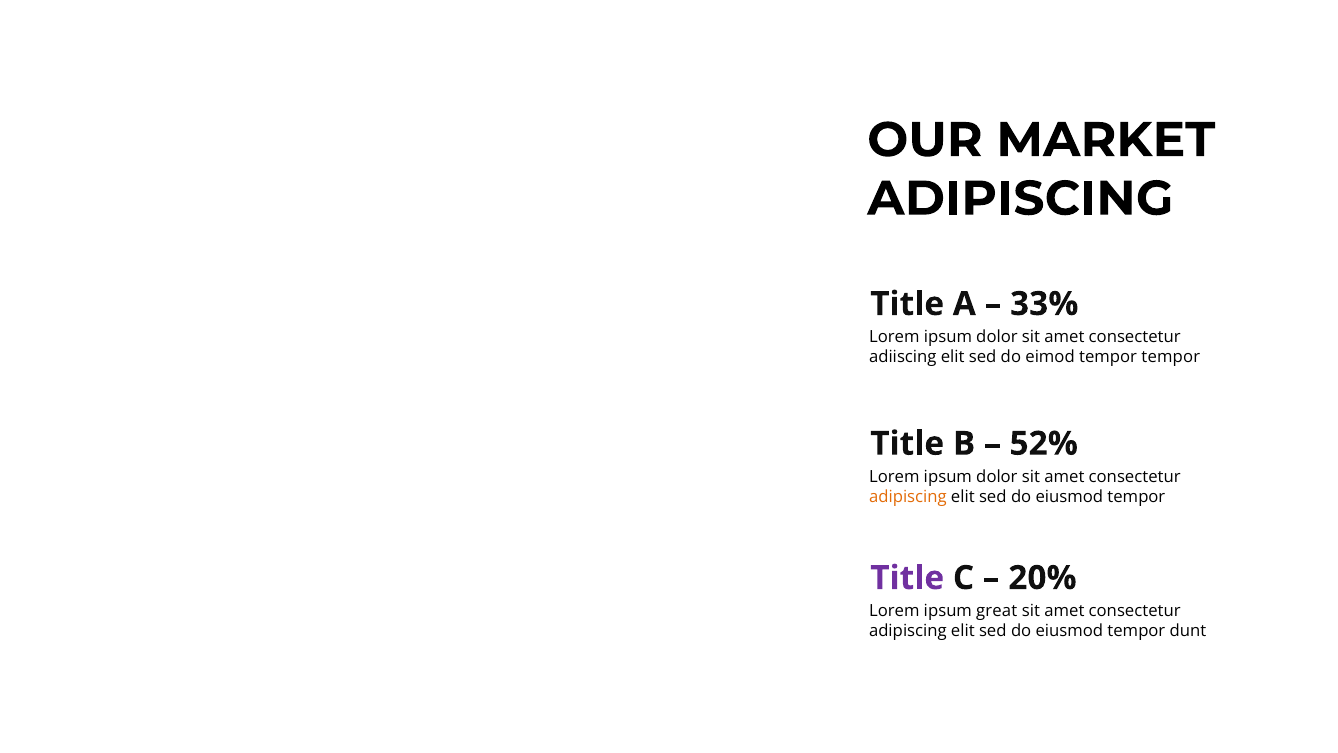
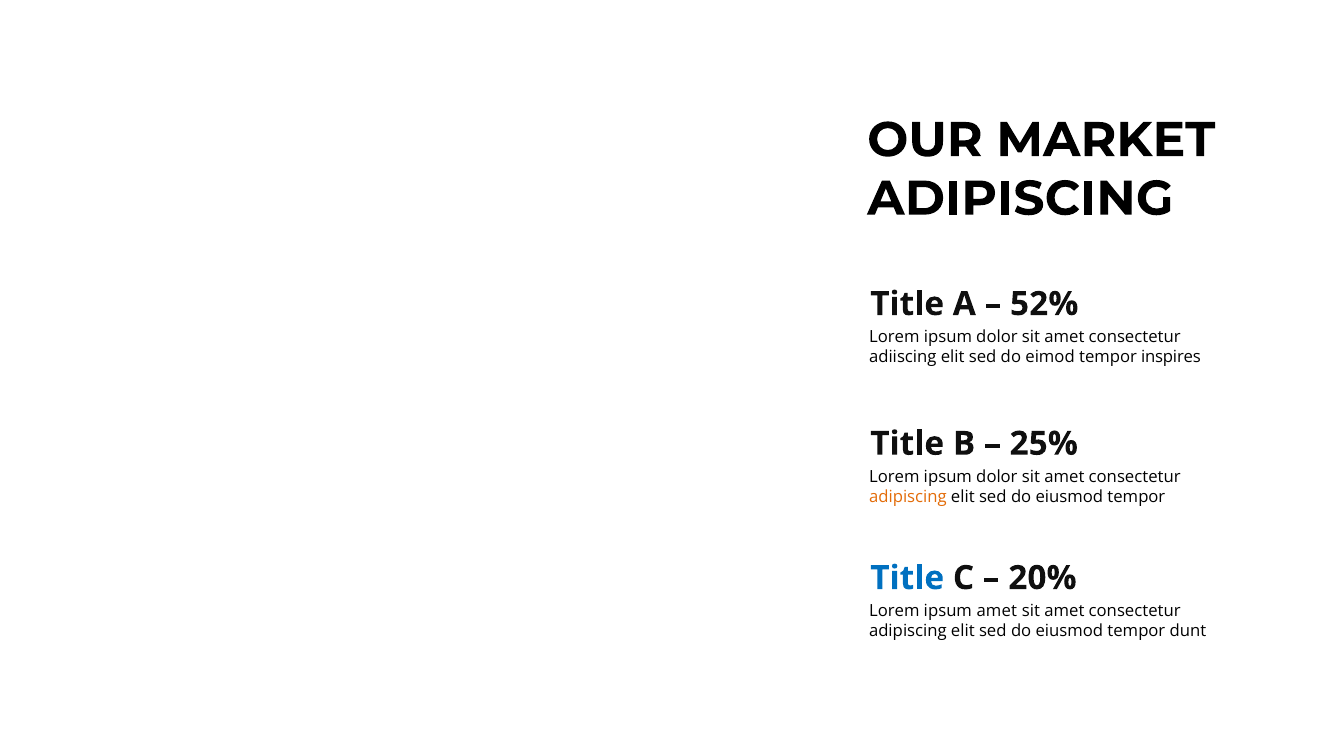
33%: 33% -> 52%
tempor tempor: tempor -> inspires
52%: 52% -> 25%
Title at (907, 578) colour: purple -> blue
ipsum great: great -> amet
